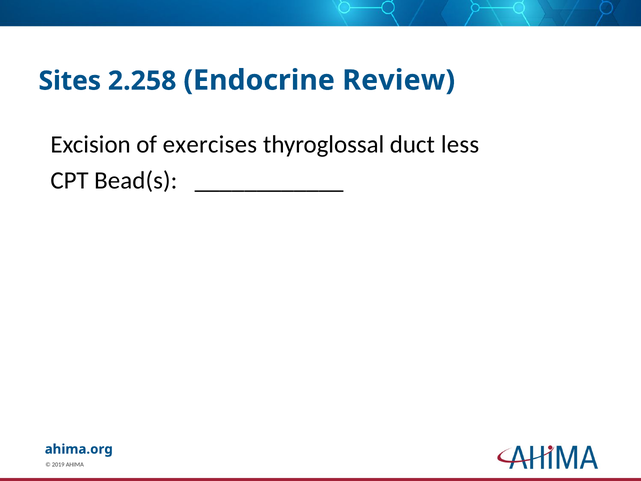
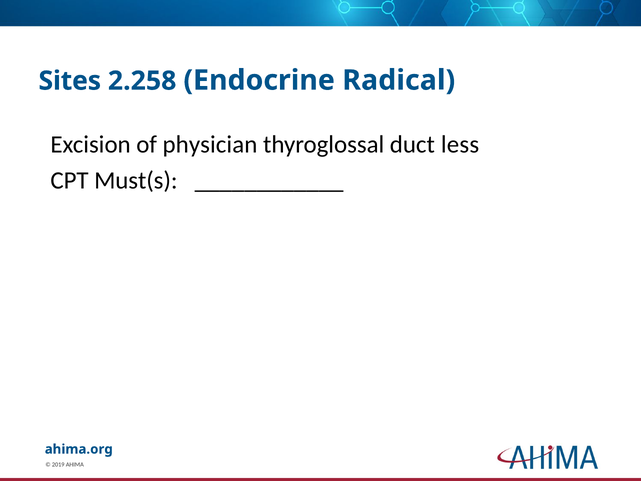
Review: Review -> Radical
exercises: exercises -> physician
Bead(s: Bead(s -> Must(s
